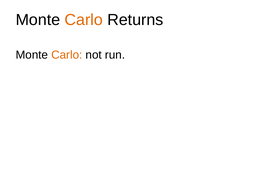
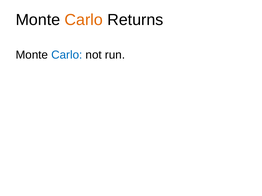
Carlo at (67, 55) colour: orange -> blue
